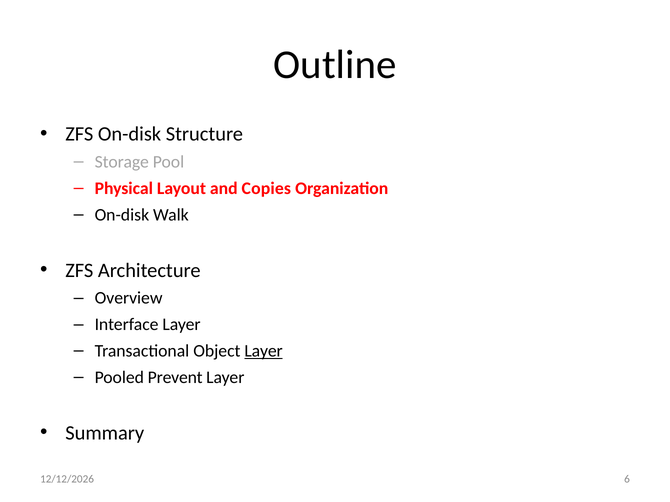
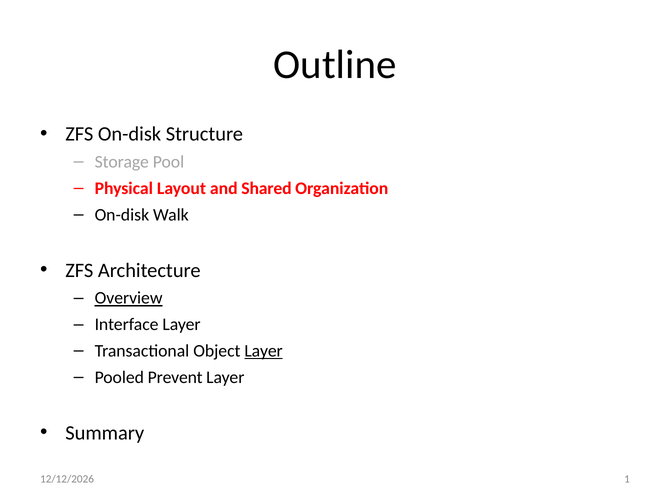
Copies: Copies -> Shared
Overview underline: none -> present
6: 6 -> 1
